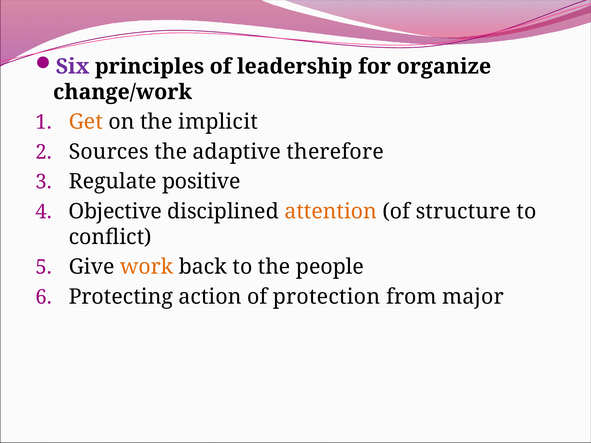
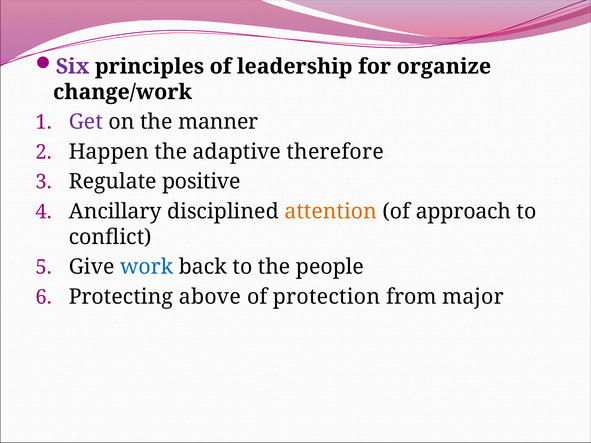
Get colour: orange -> purple
implicit: implicit -> manner
Sources: Sources -> Happen
Objective: Objective -> Ancillary
structure: structure -> approach
work colour: orange -> blue
action: action -> above
